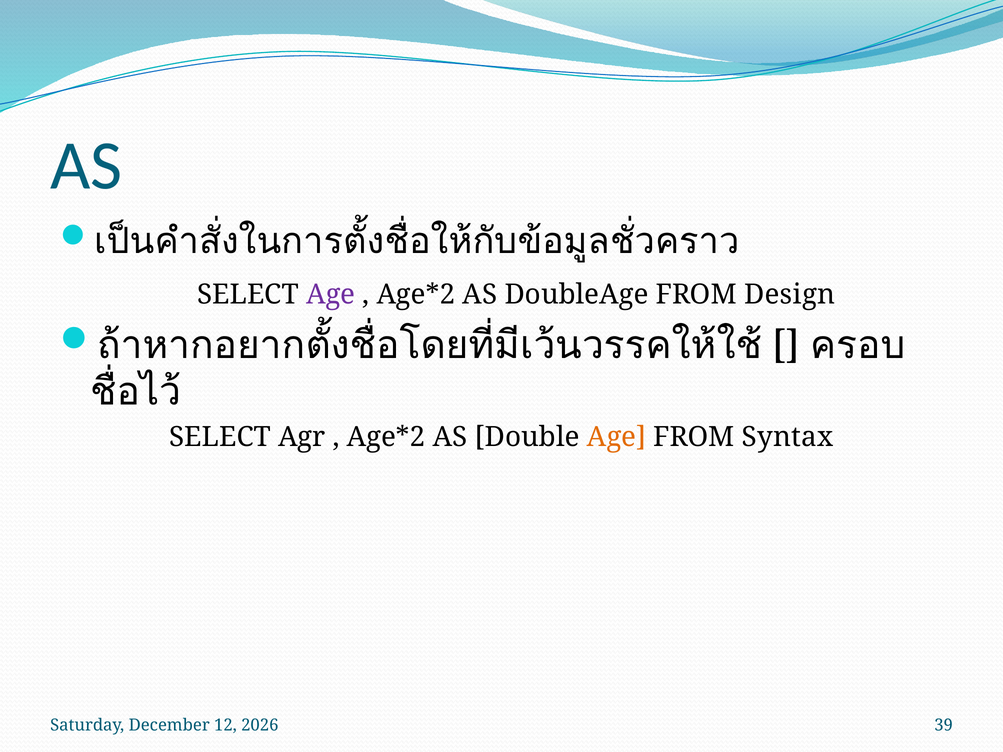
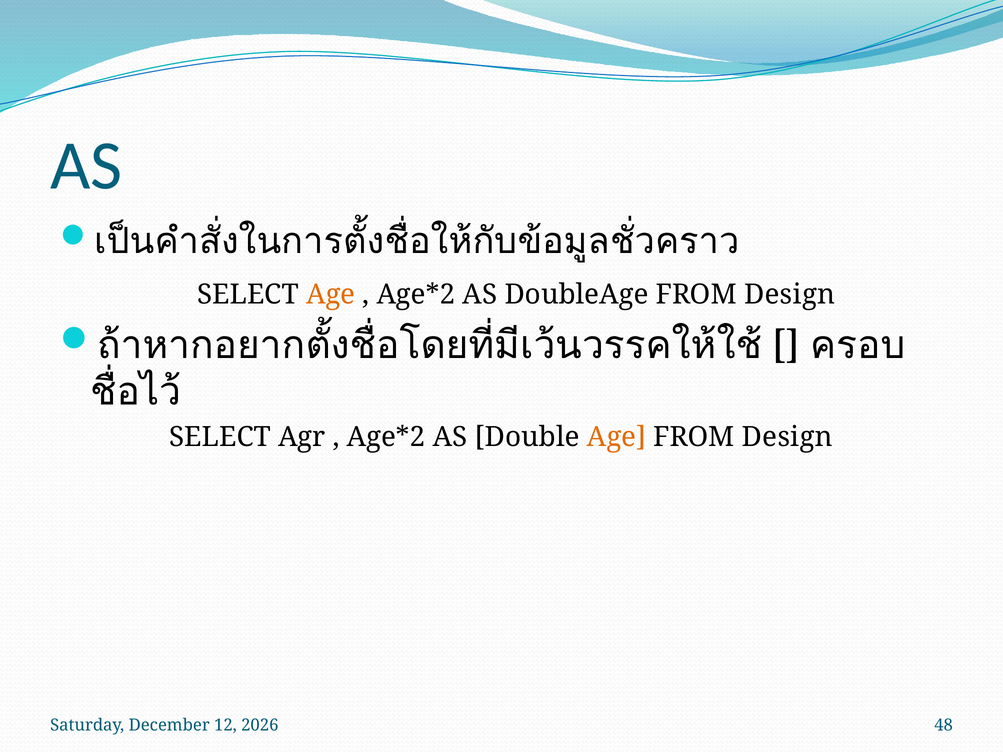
Age at (331, 295) colour: purple -> orange
Syntax at (787, 437): Syntax -> Design
39: 39 -> 48
